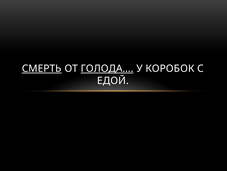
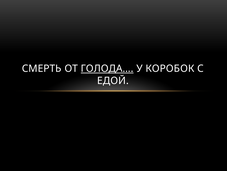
СМЕРТЬ underline: present -> none
